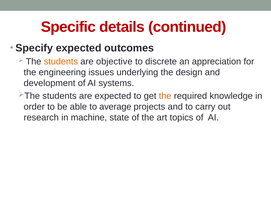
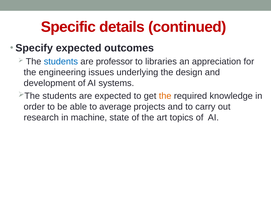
students at (61, 62) colour: orange -> blue
objective: objective -> professor
discrete: discrete -> libraries
